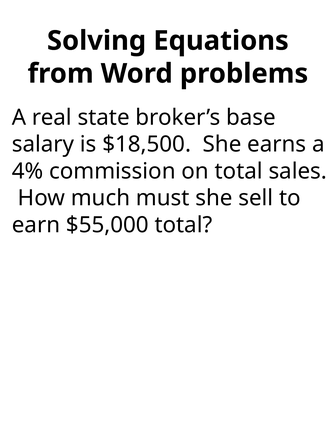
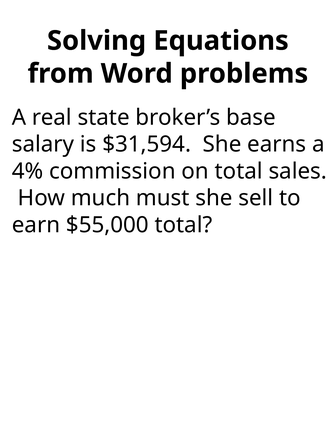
$18,500: $18,500 -> $31,594
